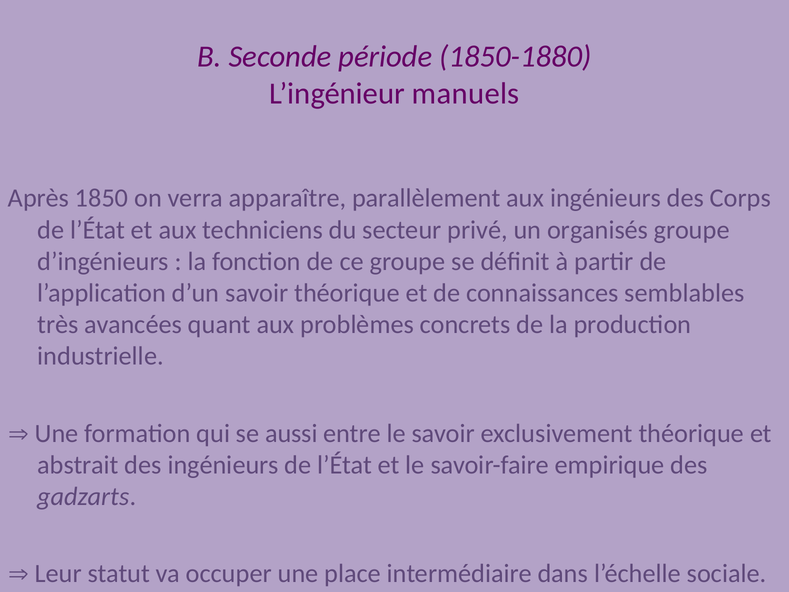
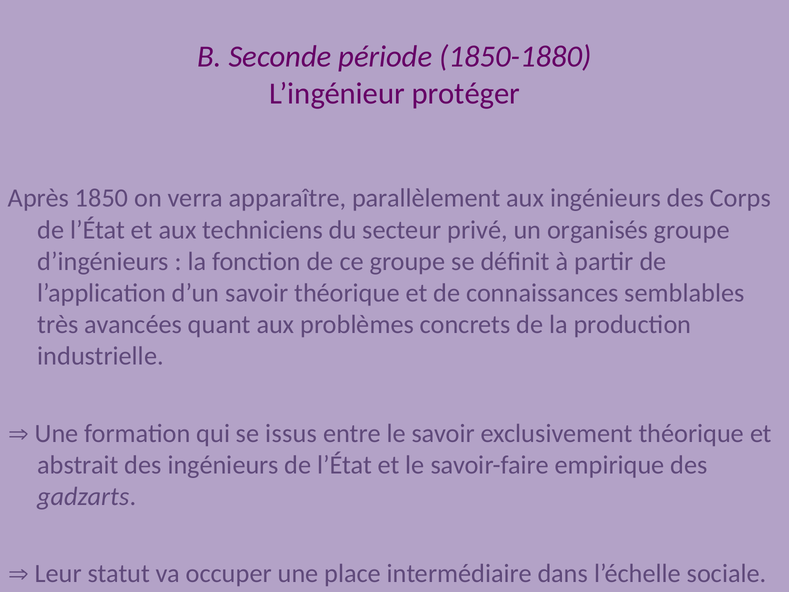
manuels: manuels -> protéger
aussi: aussi -> issus
